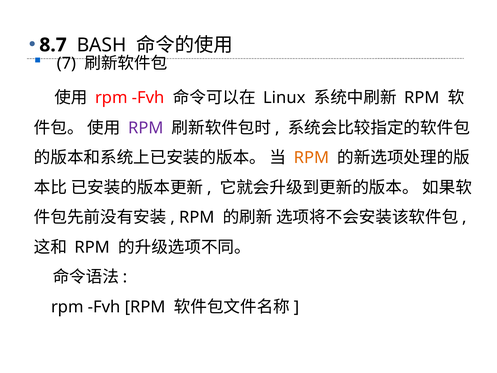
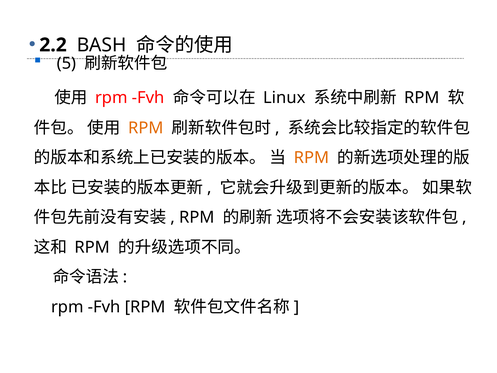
8.7: 8.7 -> 2.2
7: 7 -> 5
RPM at (146, 128) colour: purple -> orange
